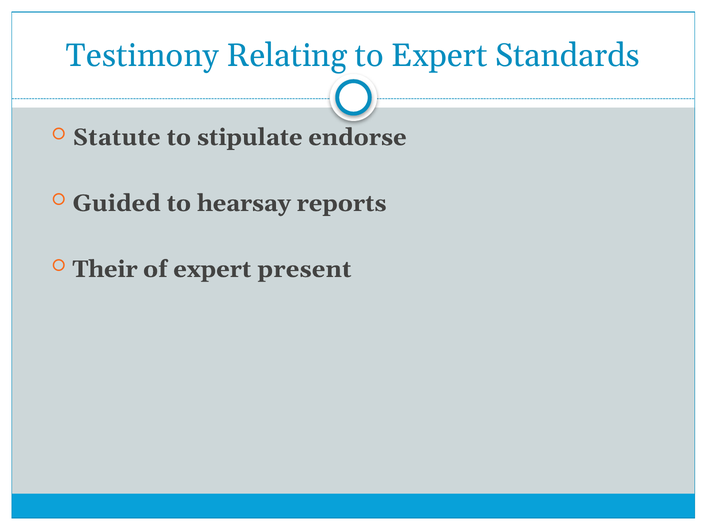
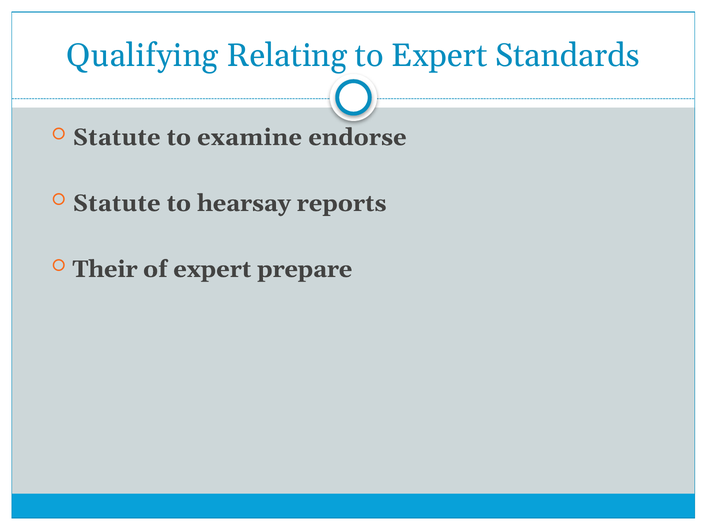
Testimony: Testimony -> Qualifying
stipulate: stipulate -> examine
Guided at (117, 203): Guided -> Statute
present: present -> prepare
